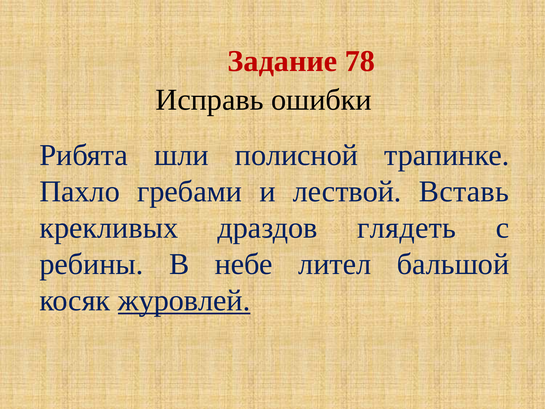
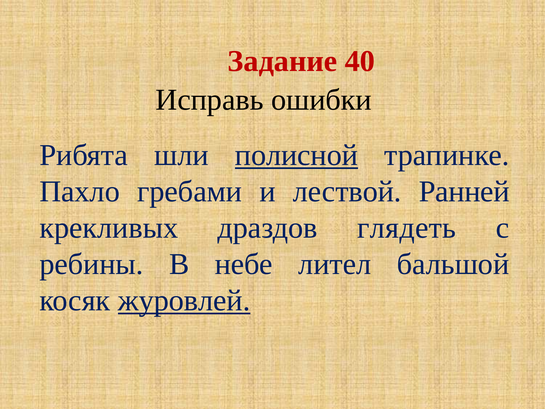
78: 78 -> 40
полисной underline: none -> present
Вставь: Вставь -> Ранней
